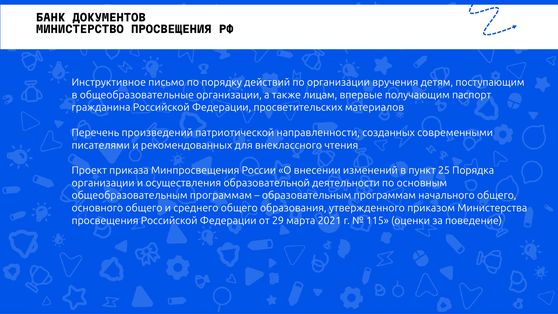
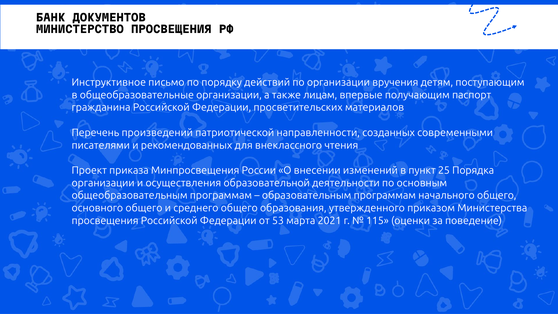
29: 29 -> 53
